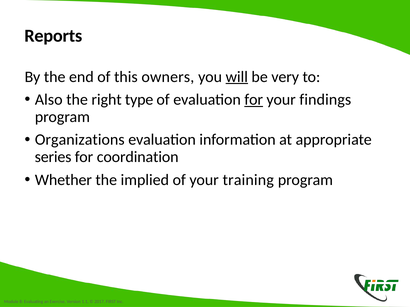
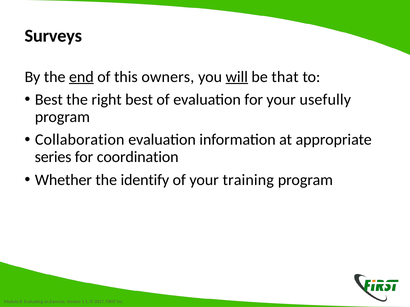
Reports: Reports -> Surveys
end underline: none -> present
very: very -> that
Also at (49, 100): Also -> Best
right type: type -> best
for at (254, 100) underline: present -> none
findings: findings -> usefully
Organizations: Organizations -> Collaboration
implied: implied -> identify
